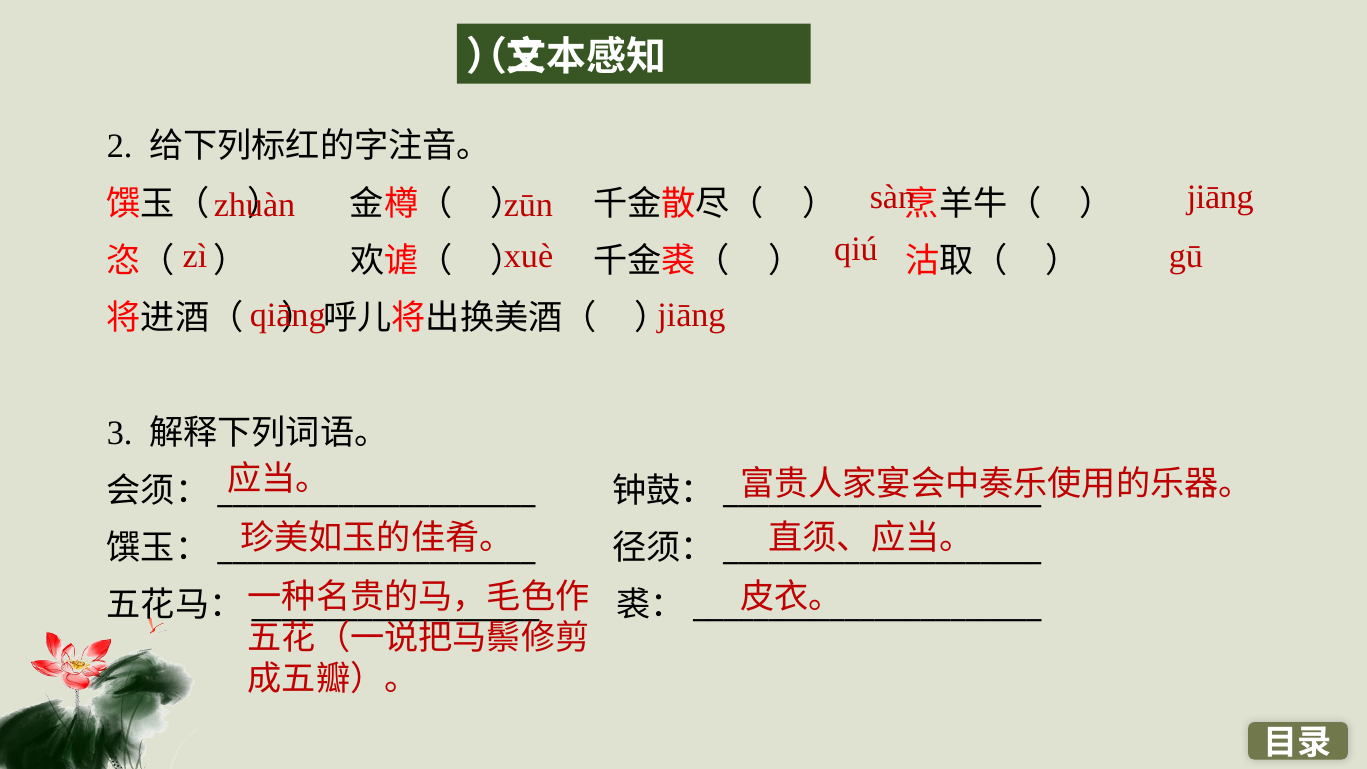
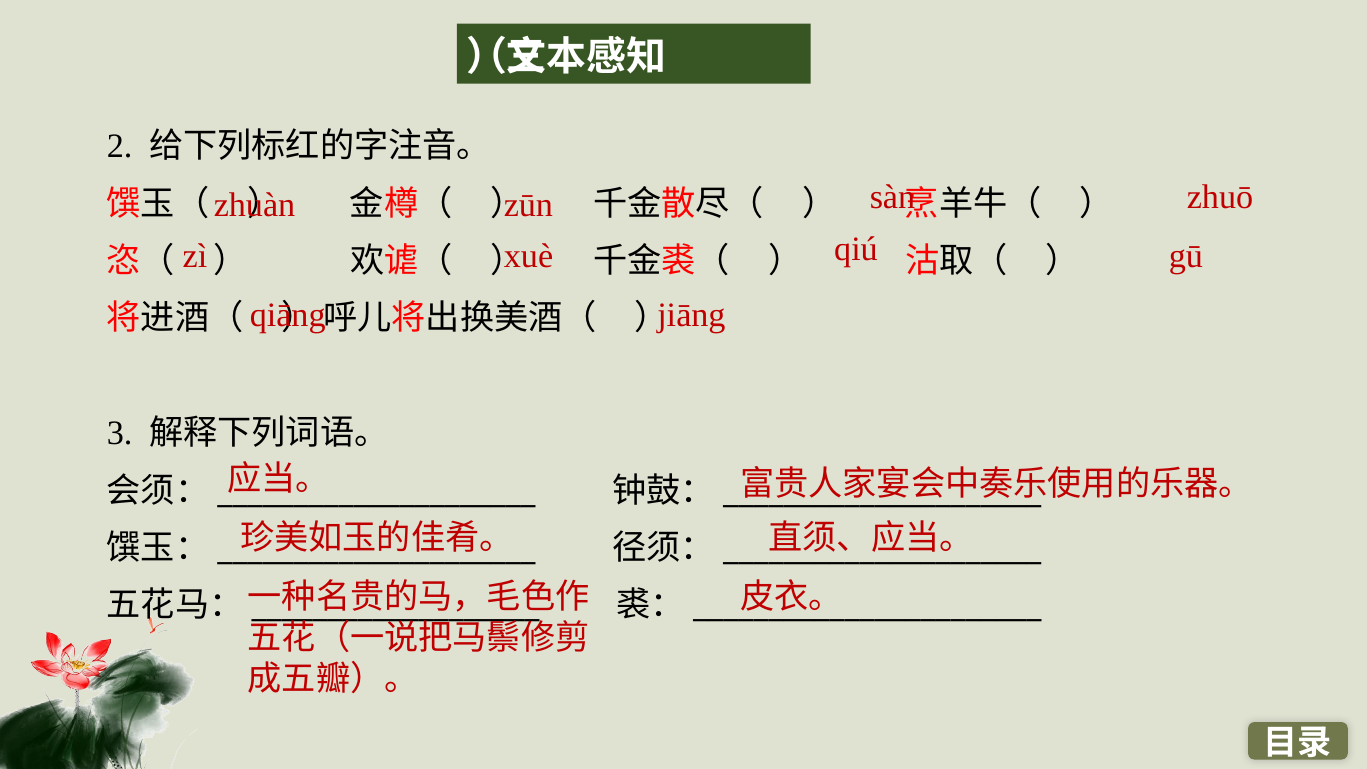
sàn jiāng: jiāng -> zhuō
